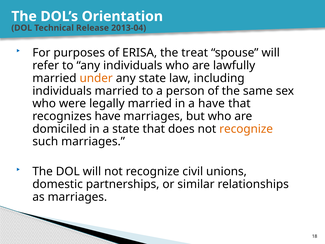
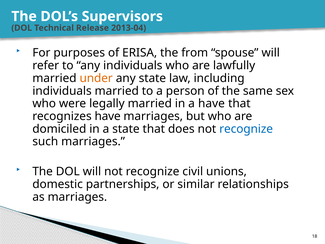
Orientation: Orientation -> Supervisors
treat: treat -> from
recognize at (246, 129) colour: orange -> blue
